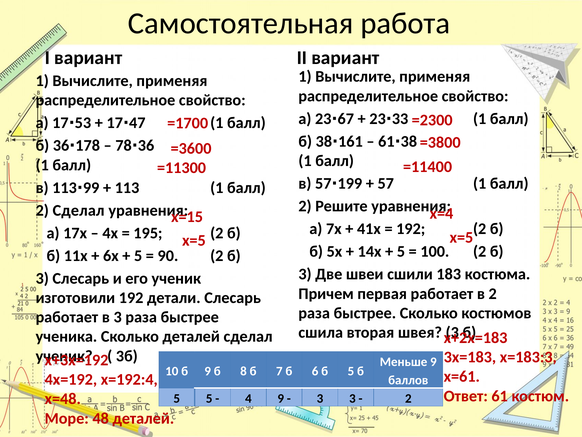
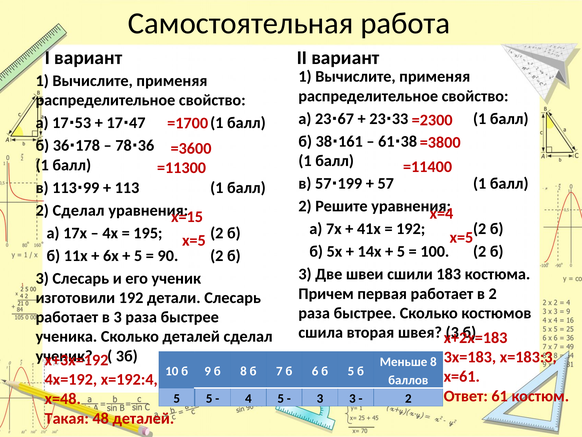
Меньше 9: 9 -> 8
4 9: 9 -> 5
Море: Море -> Такая
